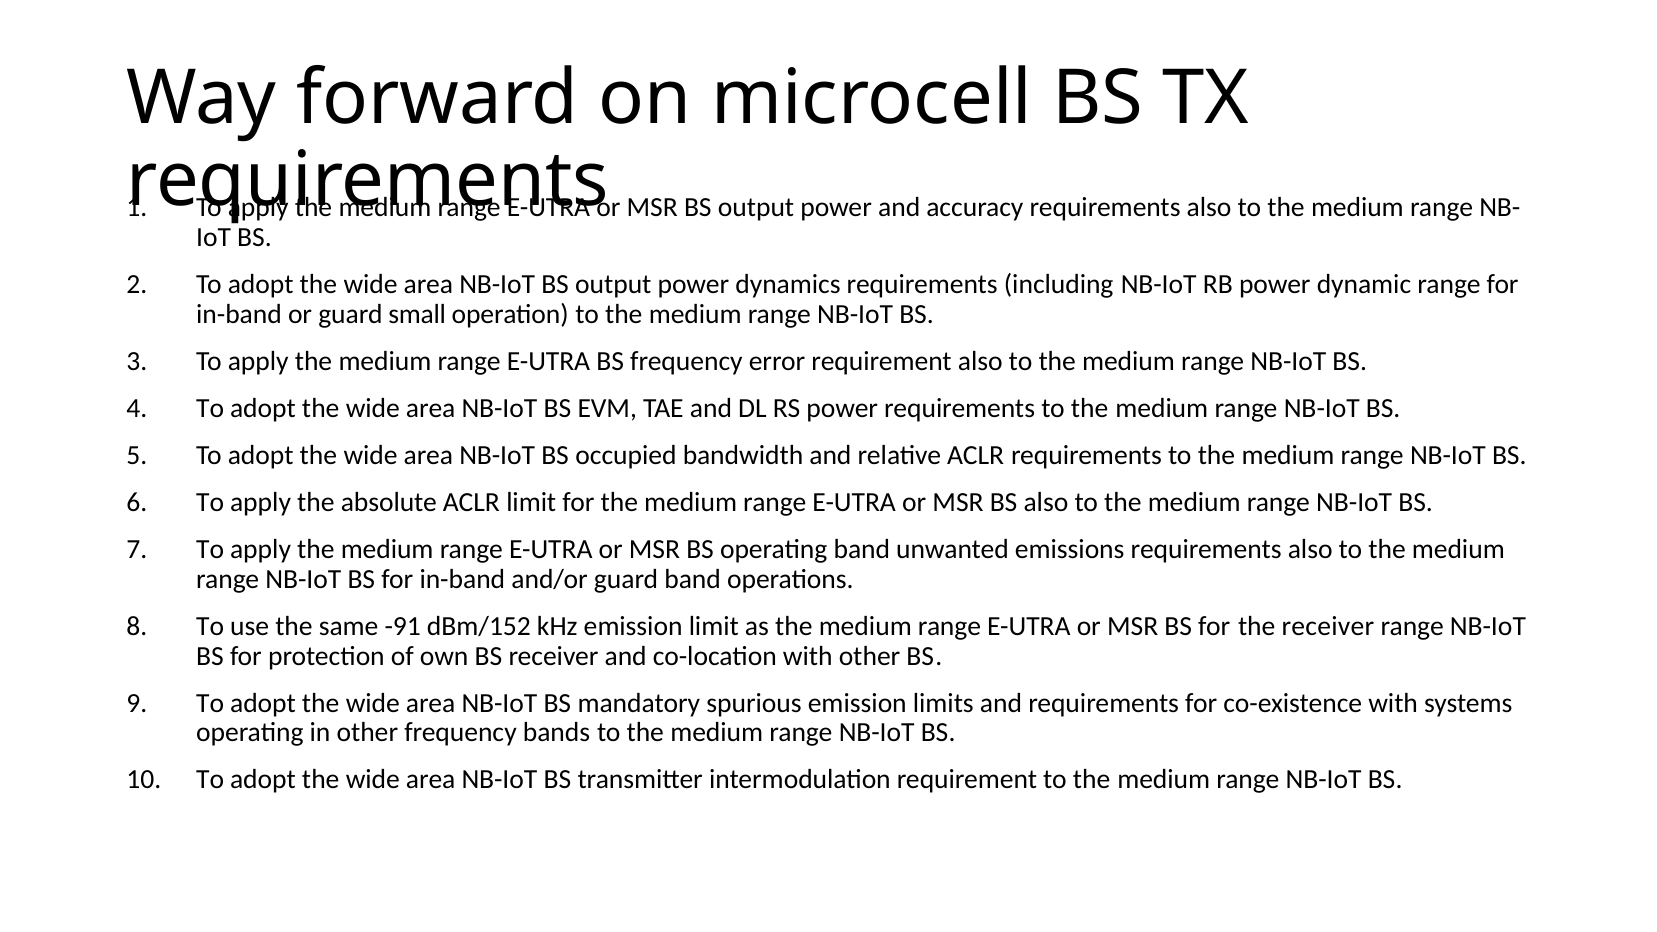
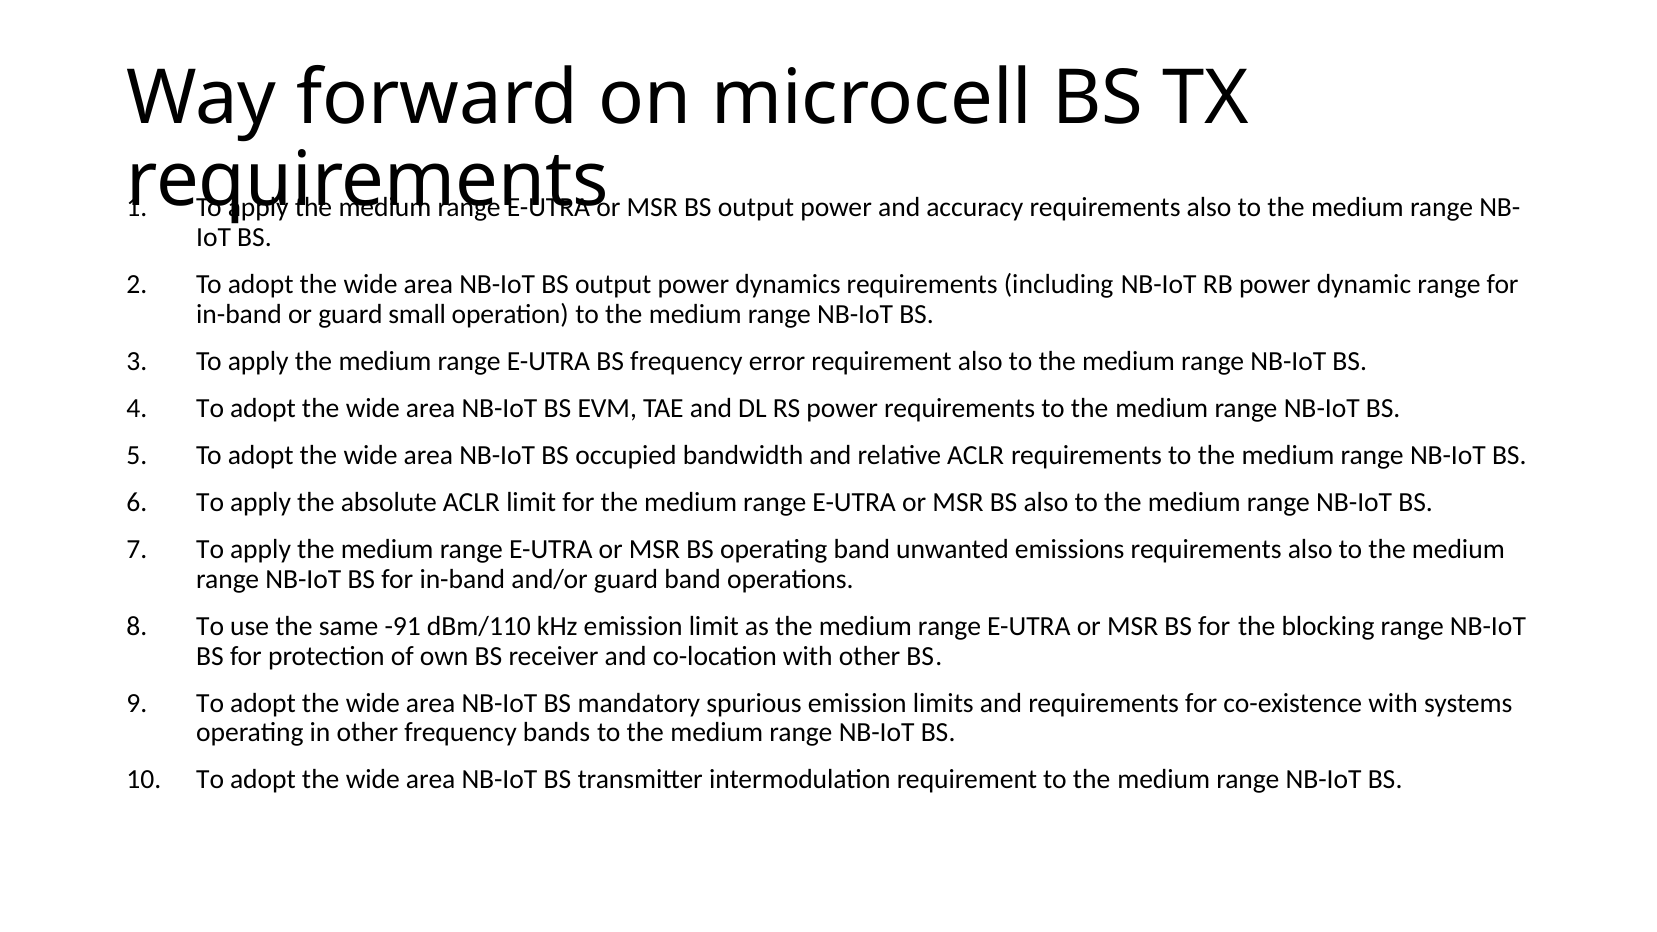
dBm/152: dBm/152 -> dBm/110
the receiver: receiver -> blocking
